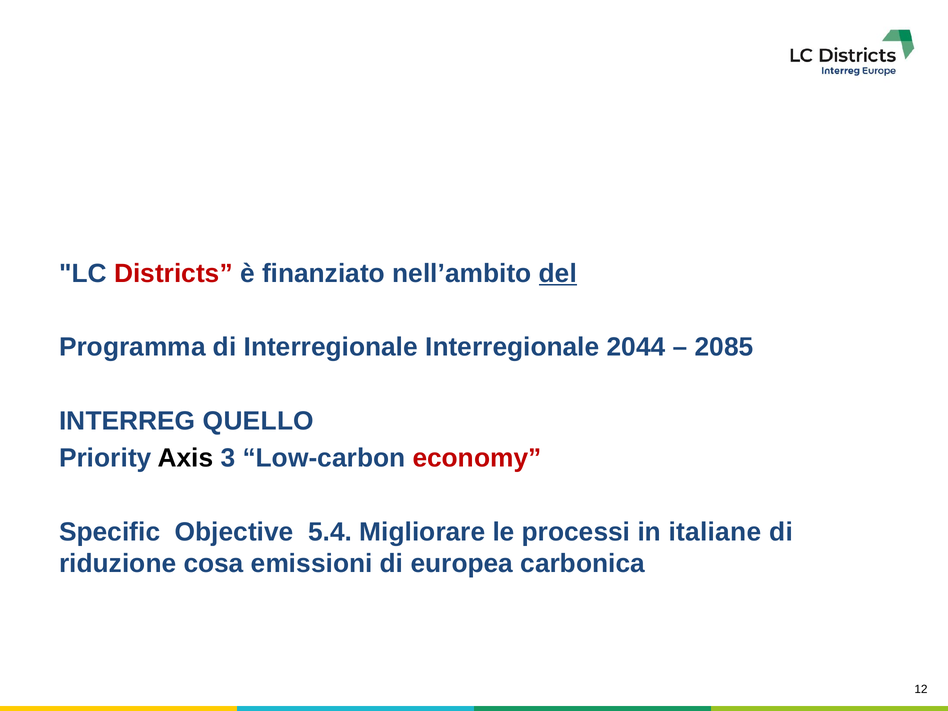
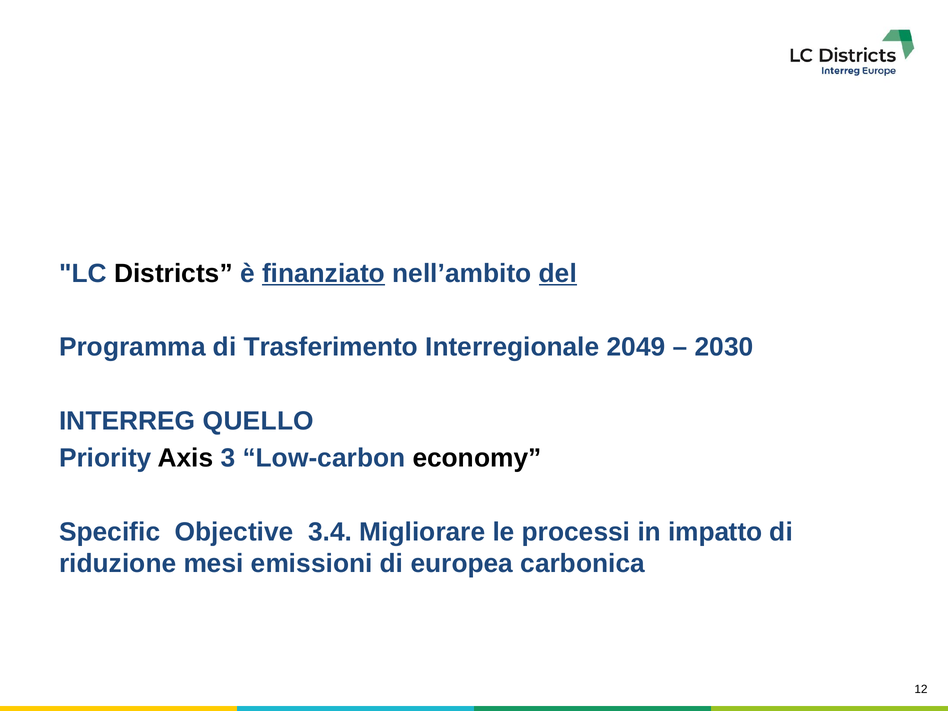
Districts colour: red -> black
finanziato underline: none -> present
di Interregionale: Interregionale -> Trasferimento
2044: 2044 -> 2049
2085: 2085 -> 2030
economy colour: red -> black
5.4: 5.4 -> 3.4
italiane: italiane -> impatto
cosa: cosa -> mesi
